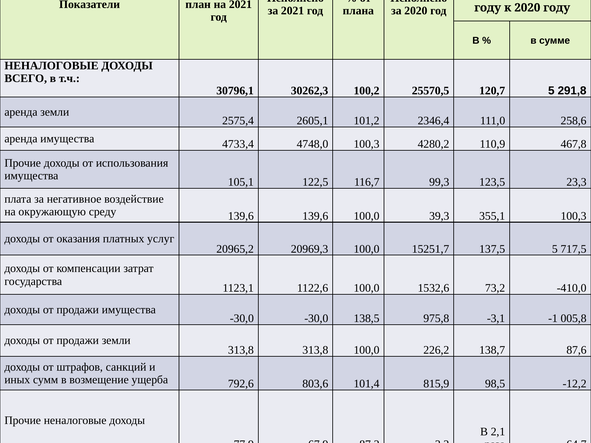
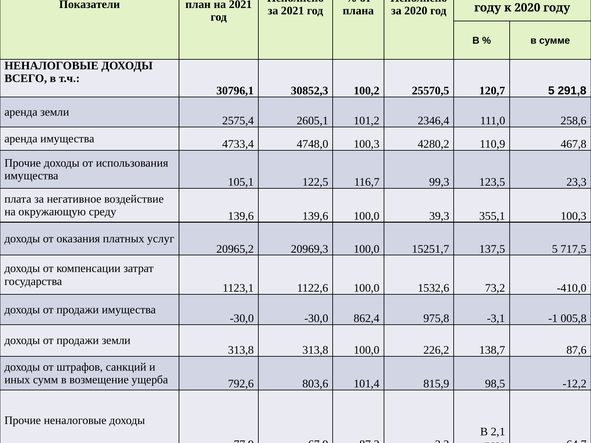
30262,3: 30262,3 -> 30852,3
138,5: 138,5 -> 862,4
